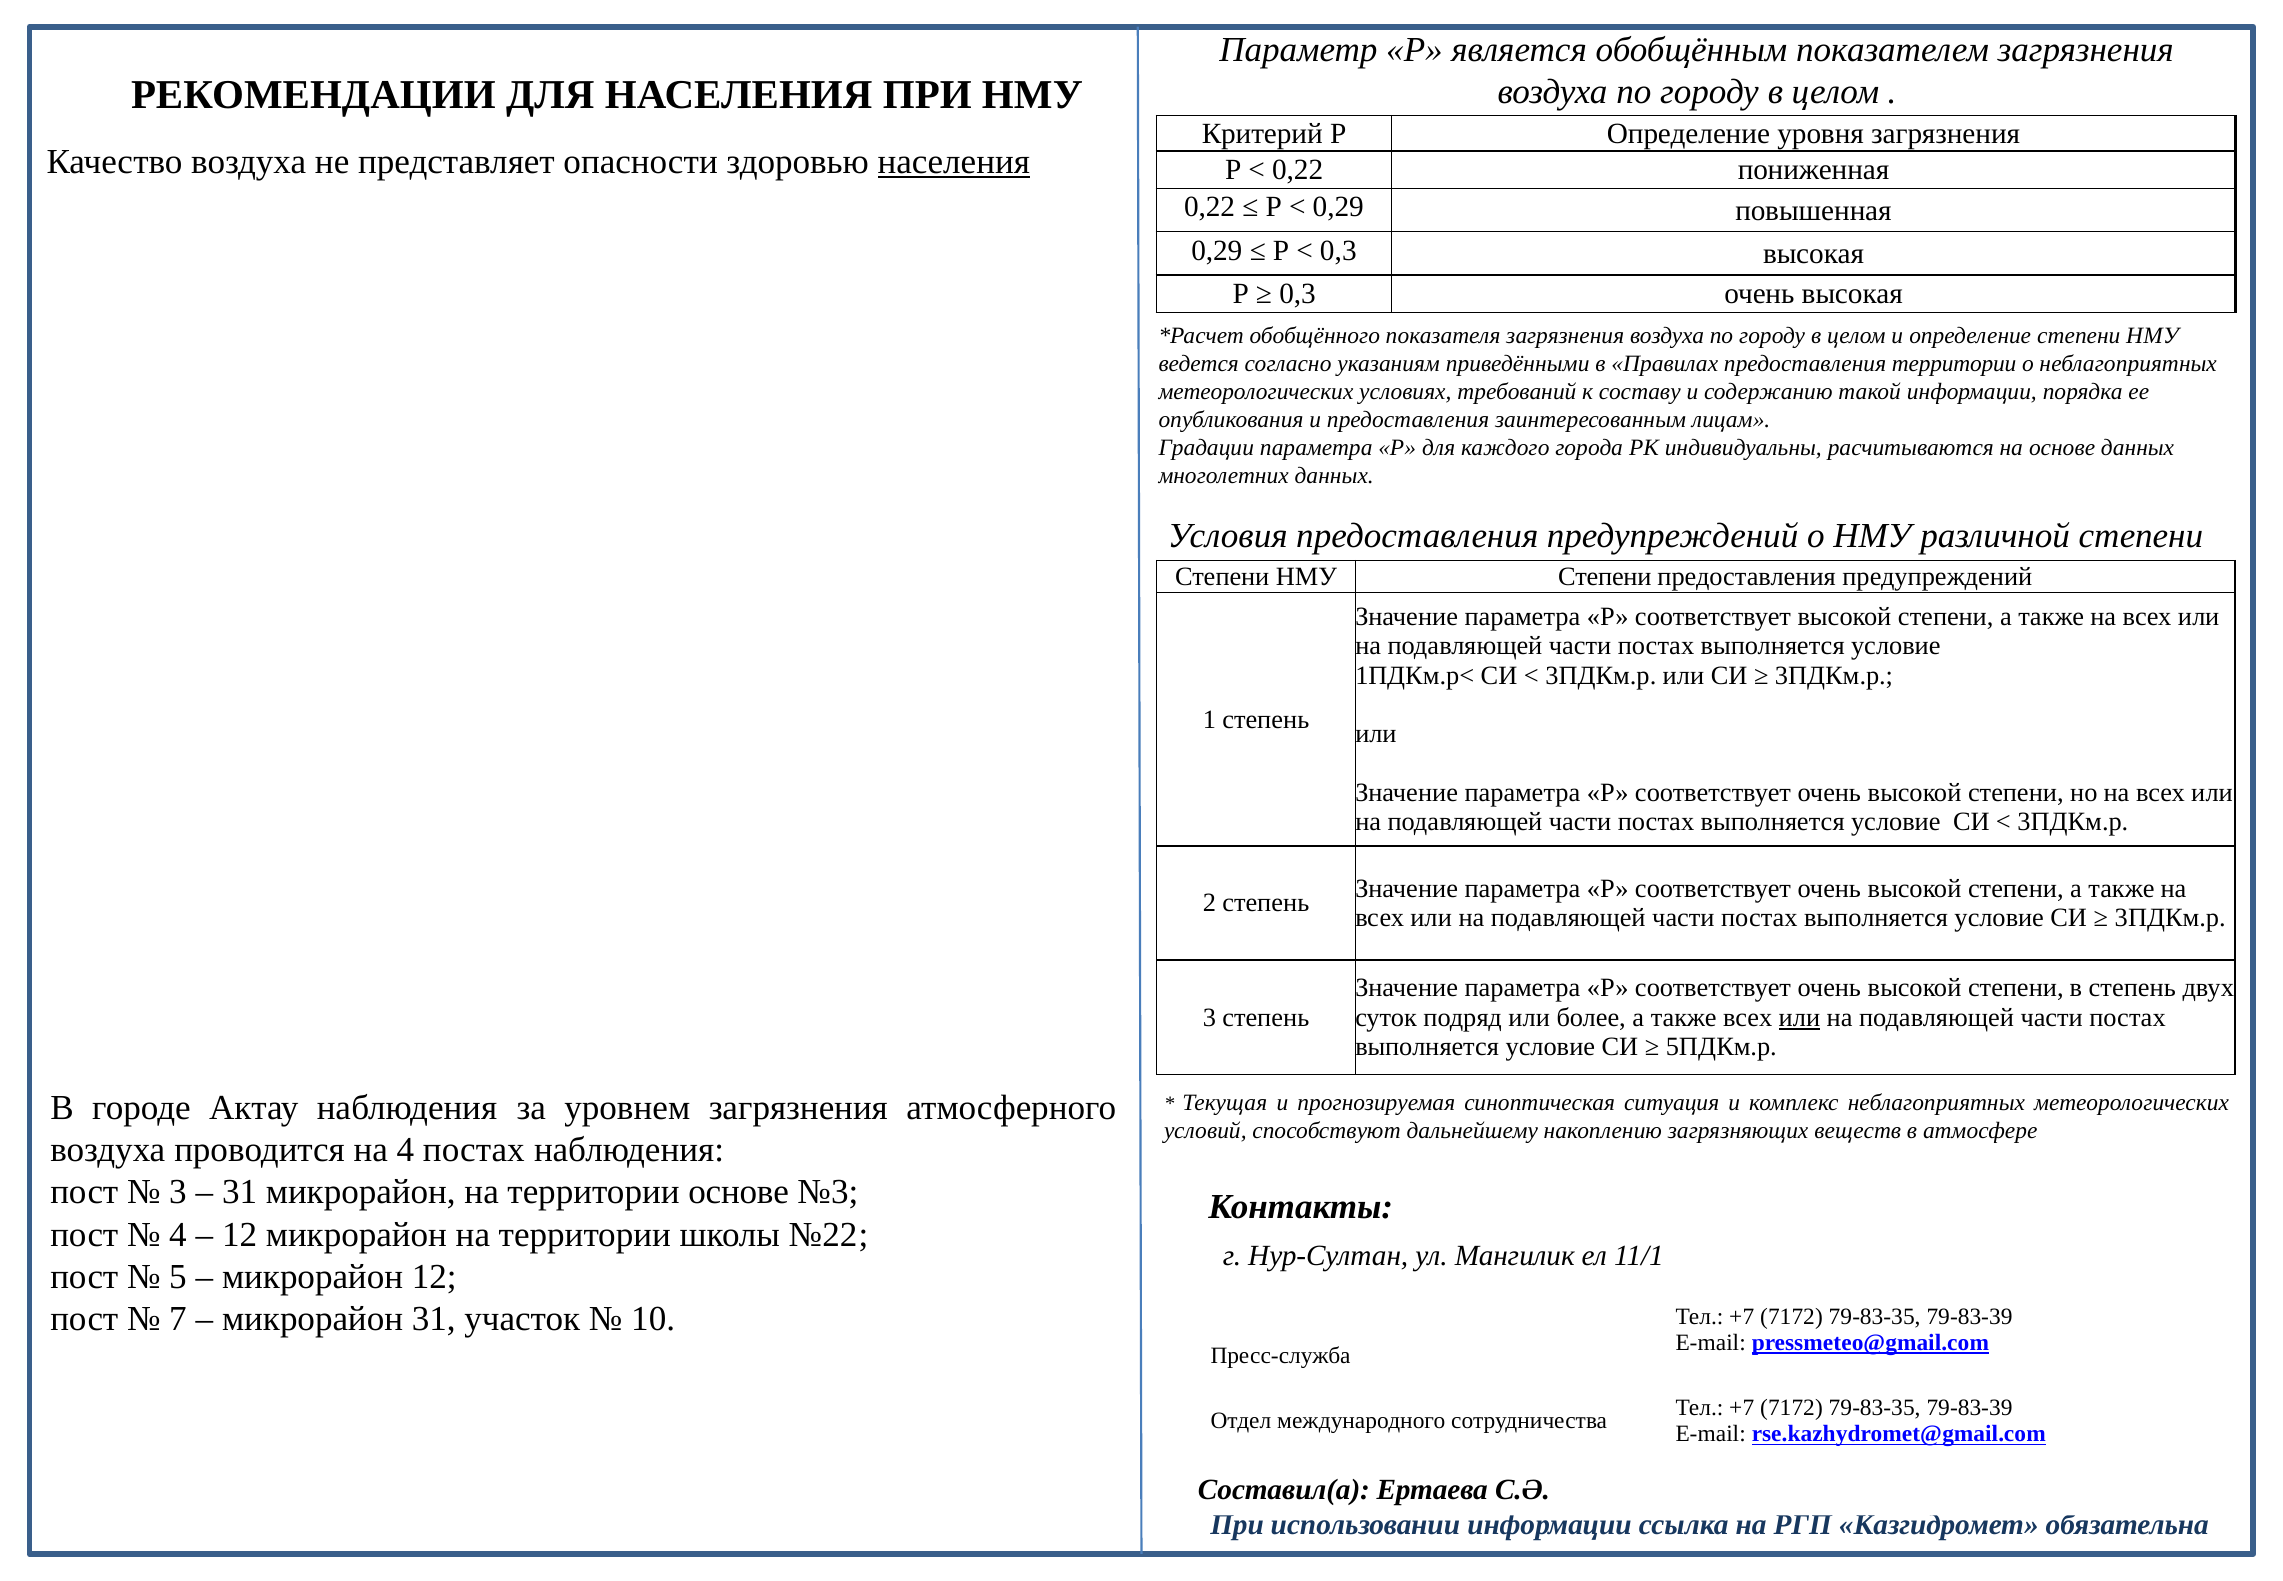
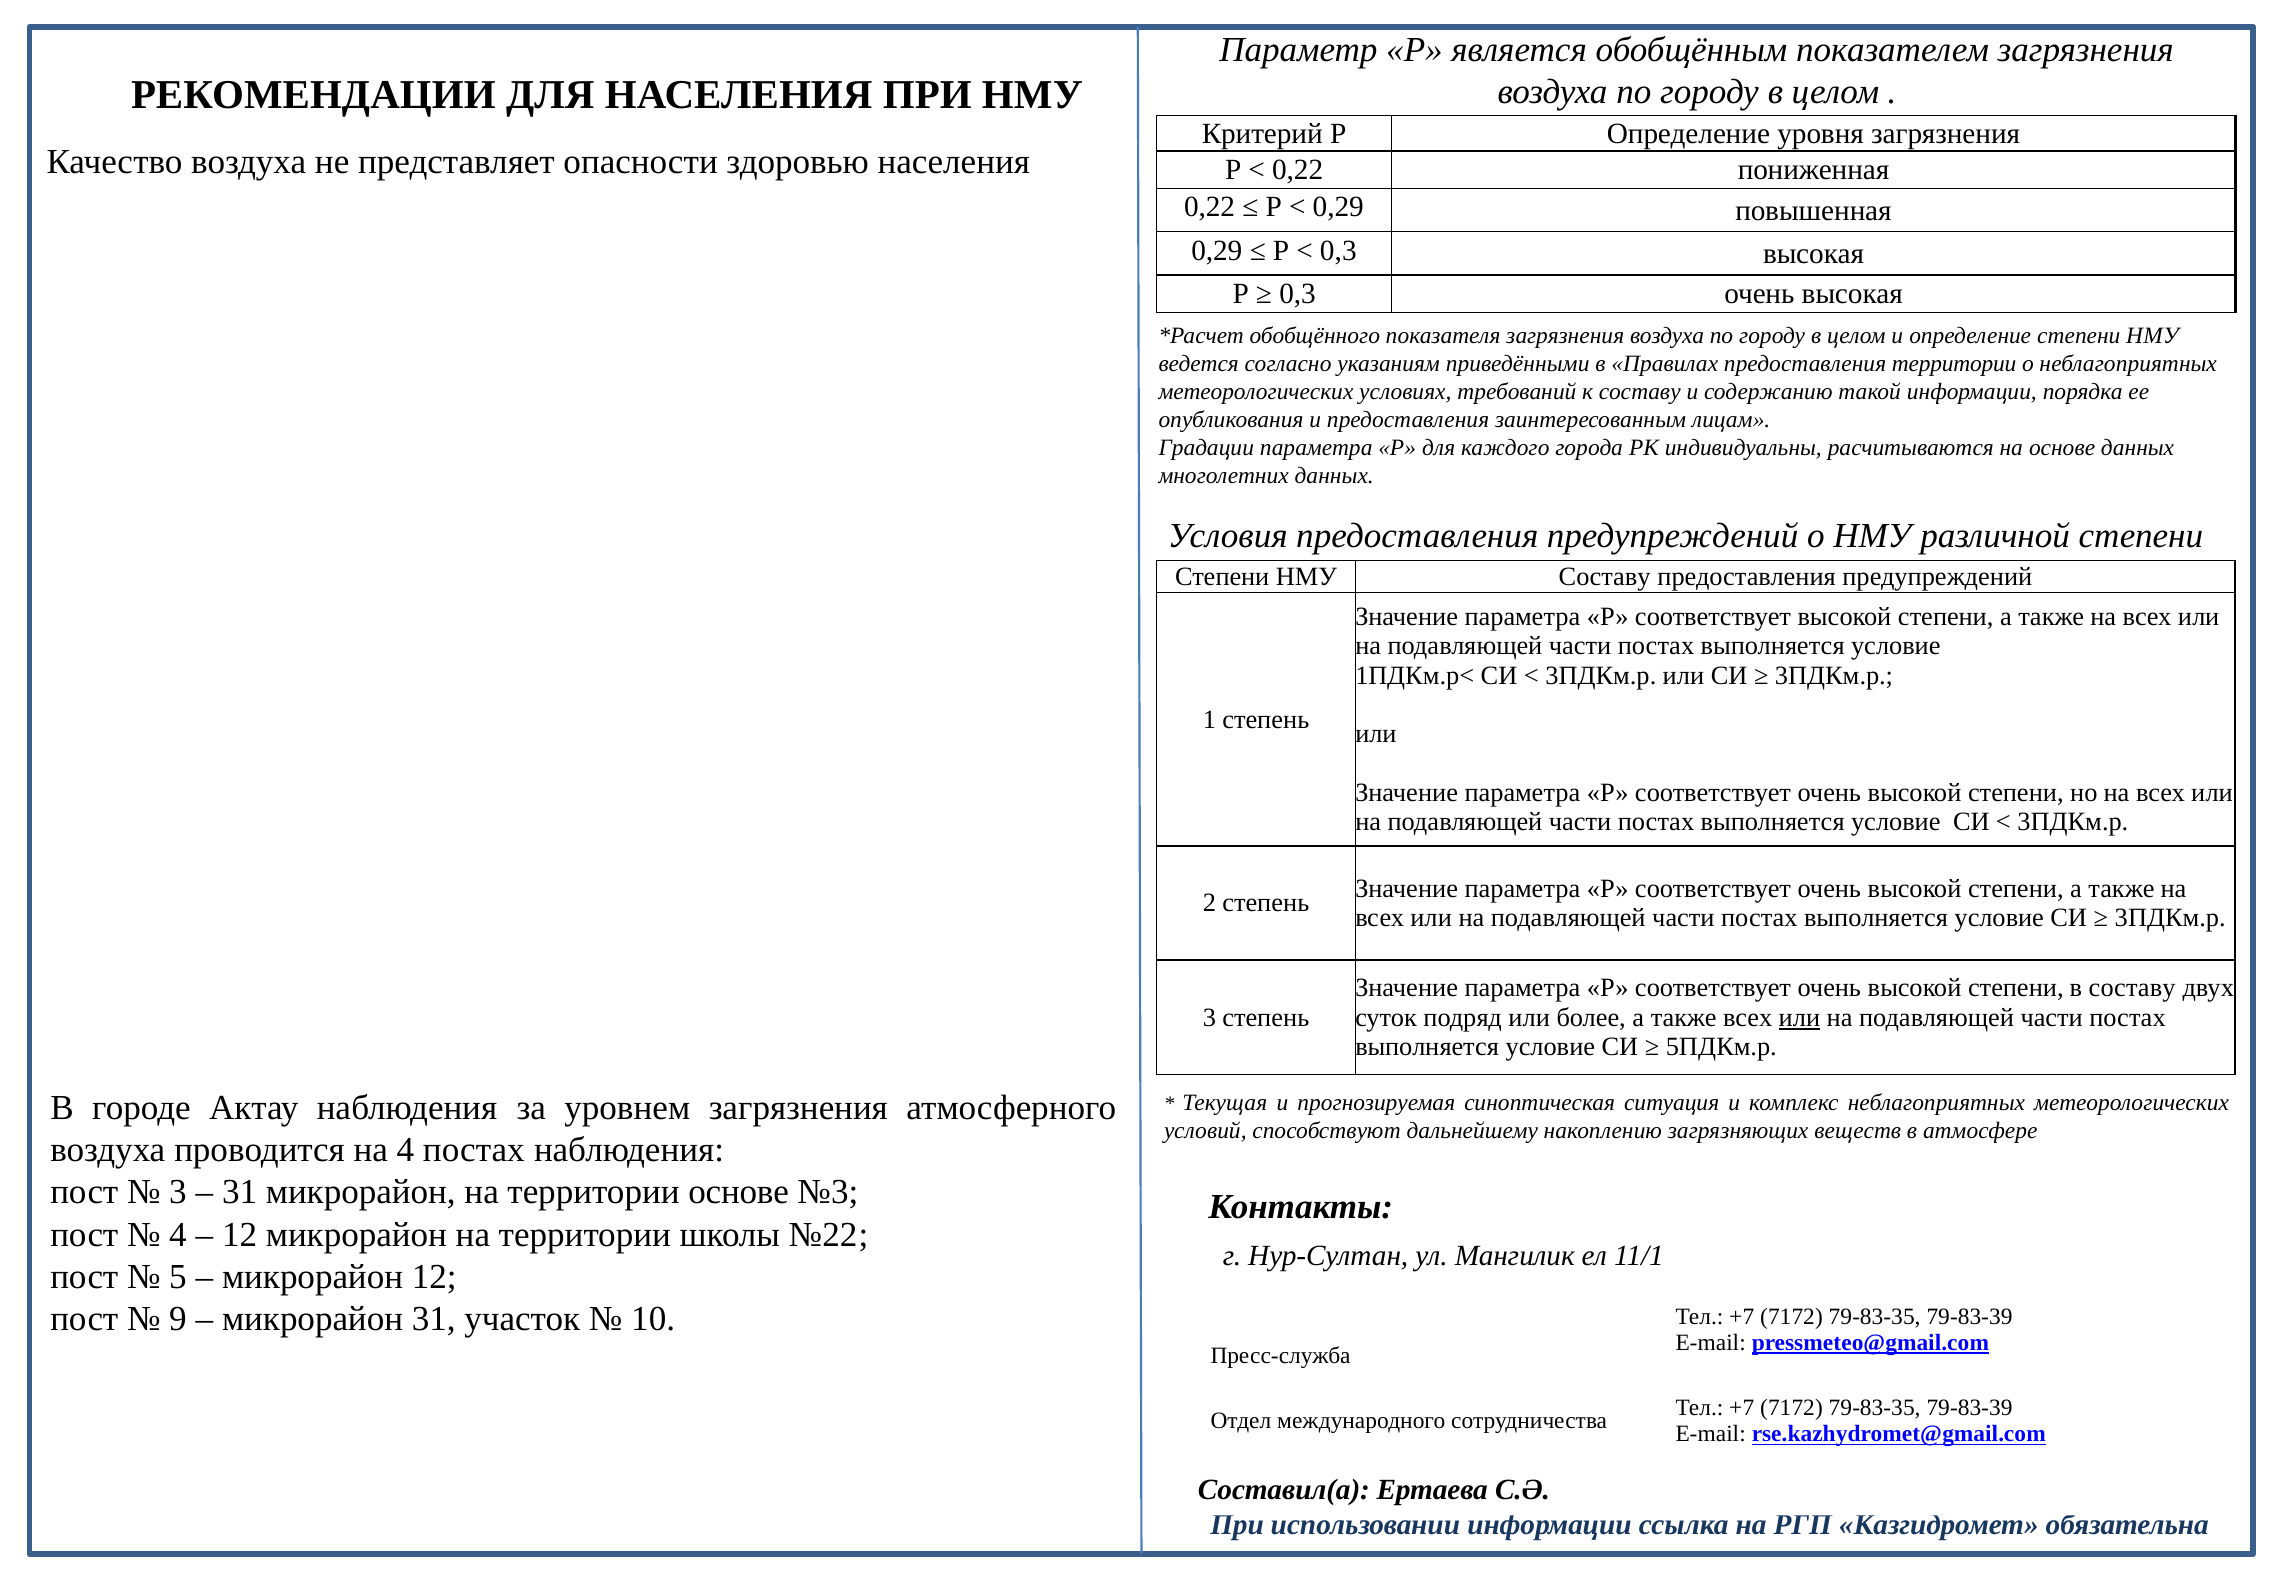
населения at (954, 162) underline: present -> none
НМУ Степени: Степени -> Составу
в степень: степень -> составу
7: 7 -> 9
